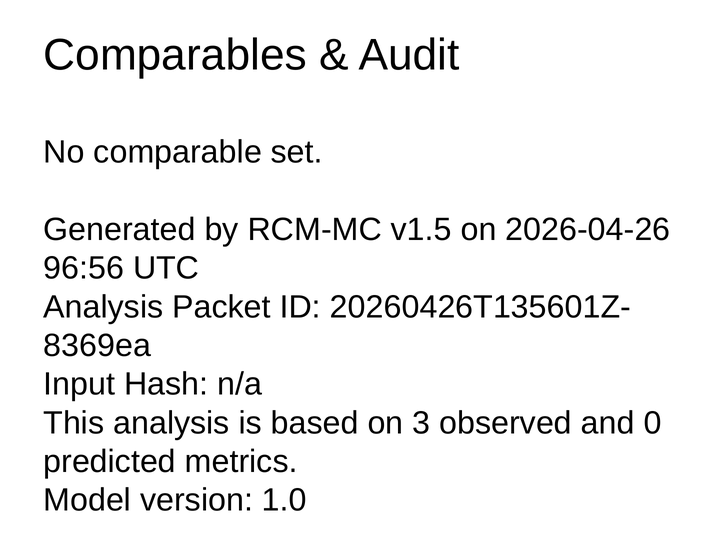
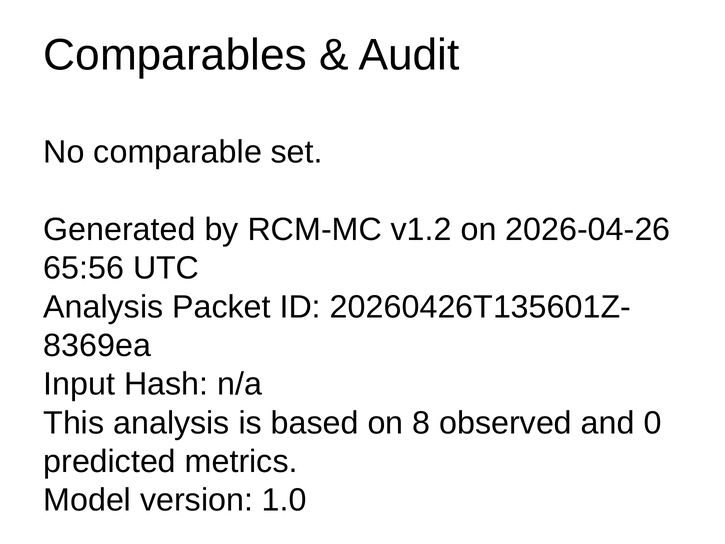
v1.5: v1.5 -> v1.2
96:56: 96:56 -> 65:56
3: 3 -> 8
